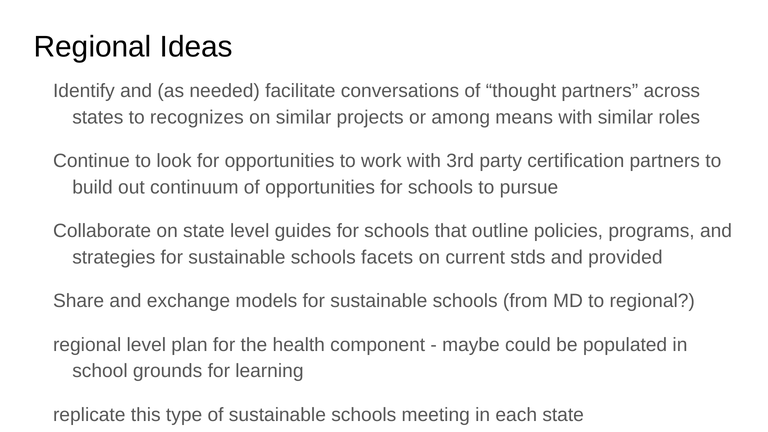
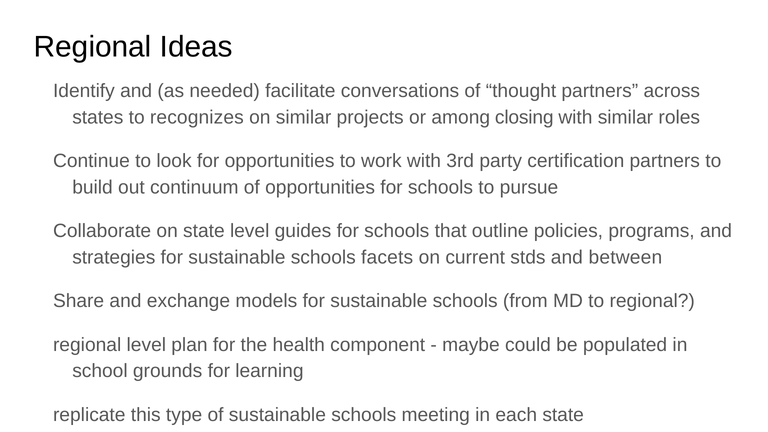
means: means -> closing
provided: provided -> between
